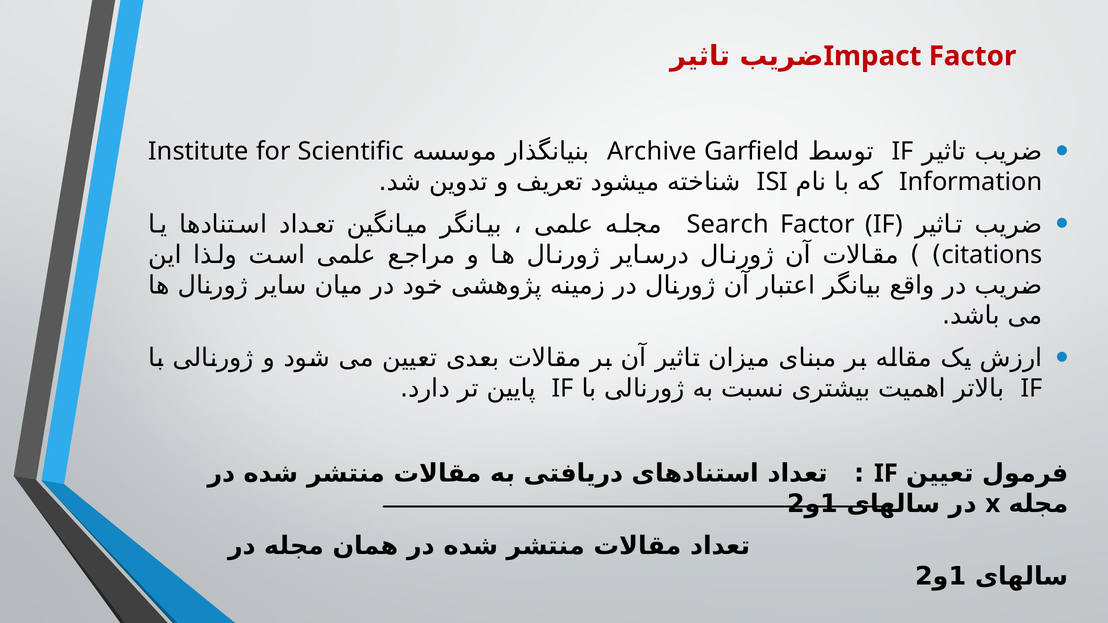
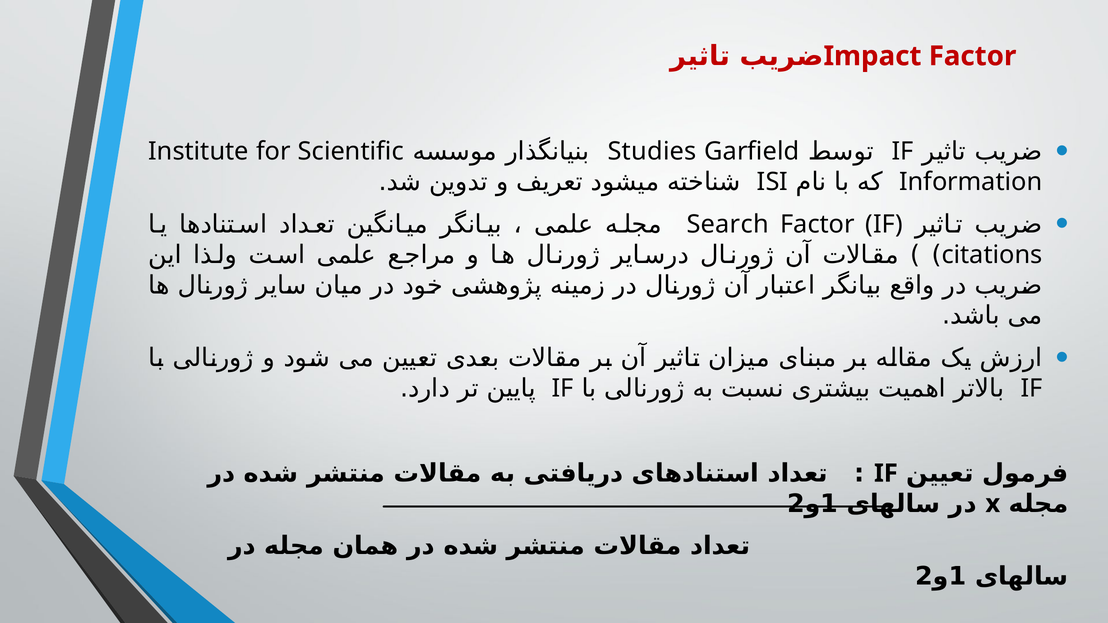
Archive: Archive -> Studies
